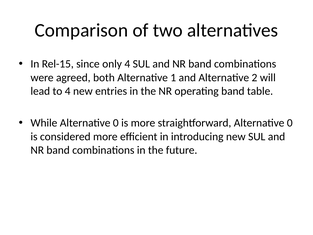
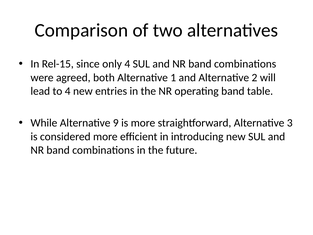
While Alternative 0: 0 -> 9
straightforward Alternative 0: 0 -> 3
